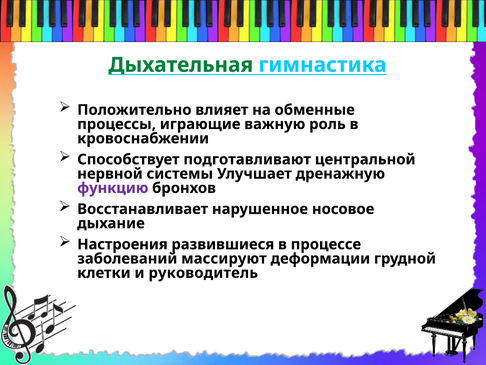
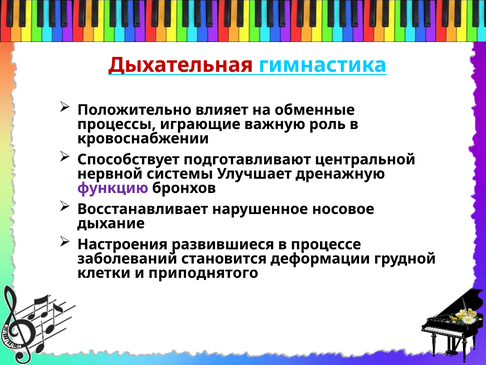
Дыхательная colour: green -> red
массируют: массируют -> становится
руководитель: руководитель -> приподнятого
